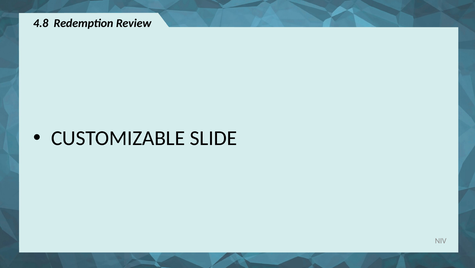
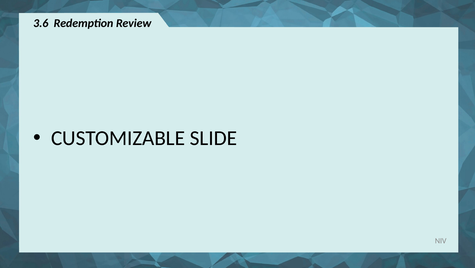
4.8: 4.8 -> 3.6
